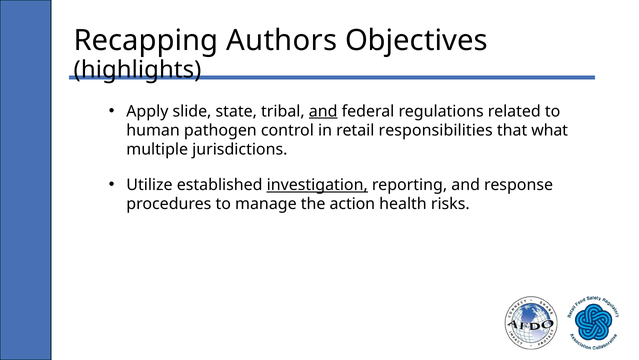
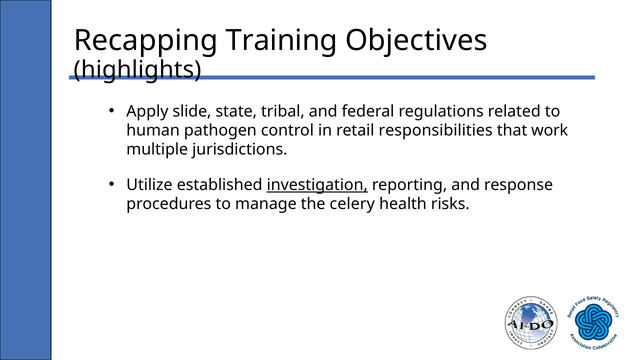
Authors: Authors -> Training
and at (323, 111) underline: present -> none
what: what -> work
action: action -> celery
